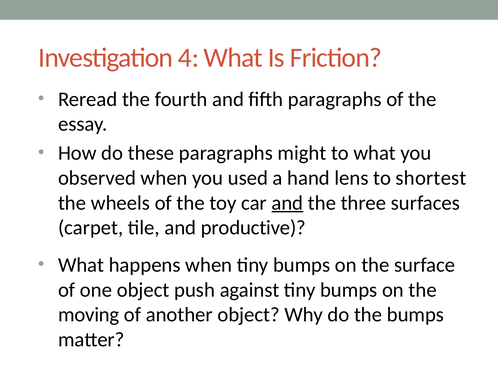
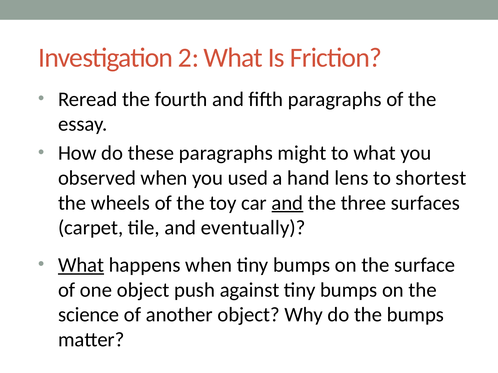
4: 4 -> 2
productive: productive -> eventually
What at (81, 265) underline: none -> present
moving: moving -> science
